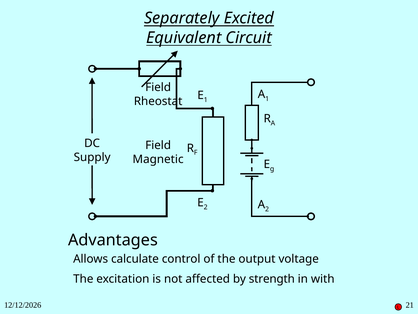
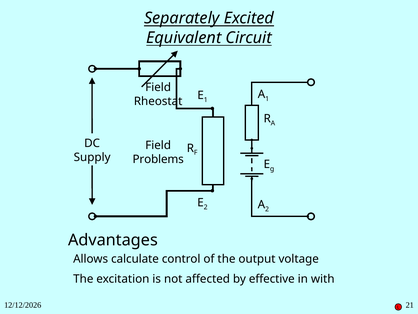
Magnetic: Magnetic -> Problems
strength: strength -> effective
